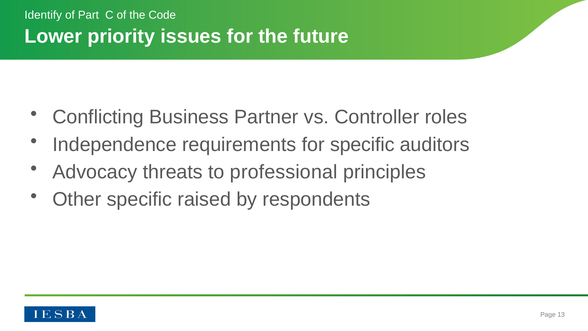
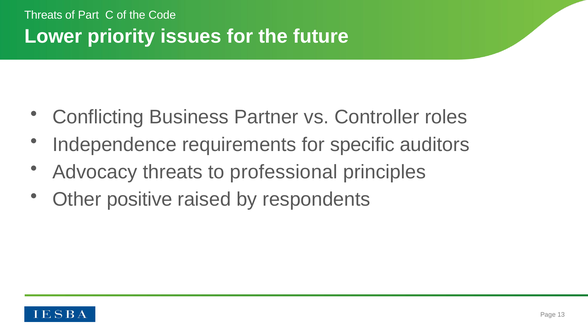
Identify at (43, 15): Identify -> Threats
Other specific: specific -> positive
